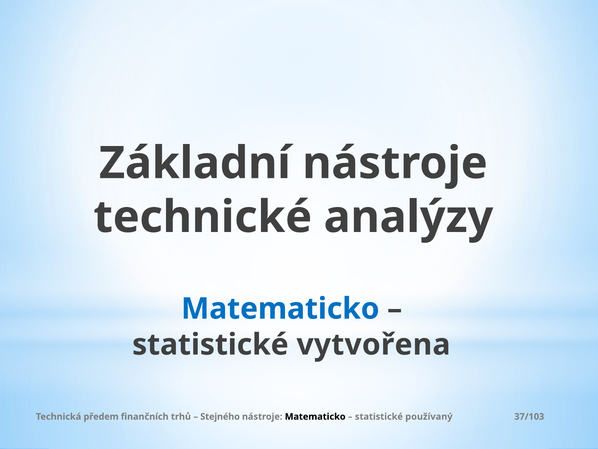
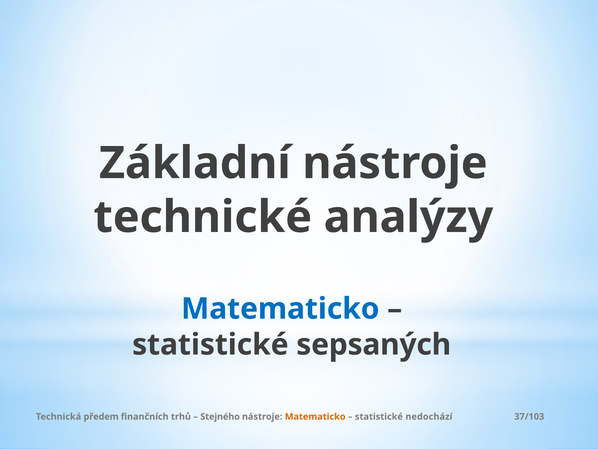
vytvořena: vytvořena -> sepsaných
Matematicko at (315, 416) colour: black -> orange
používaný: používaný -> nedochází
